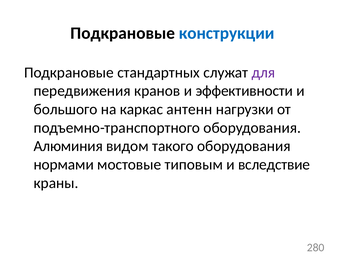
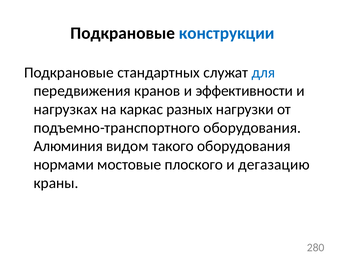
для colour: purple -> blue
большого: большого -> нагрузках
антенн: антенн -> разных
типовым: типовым -> плоского
вследствие: вследствие -> дегазацию
